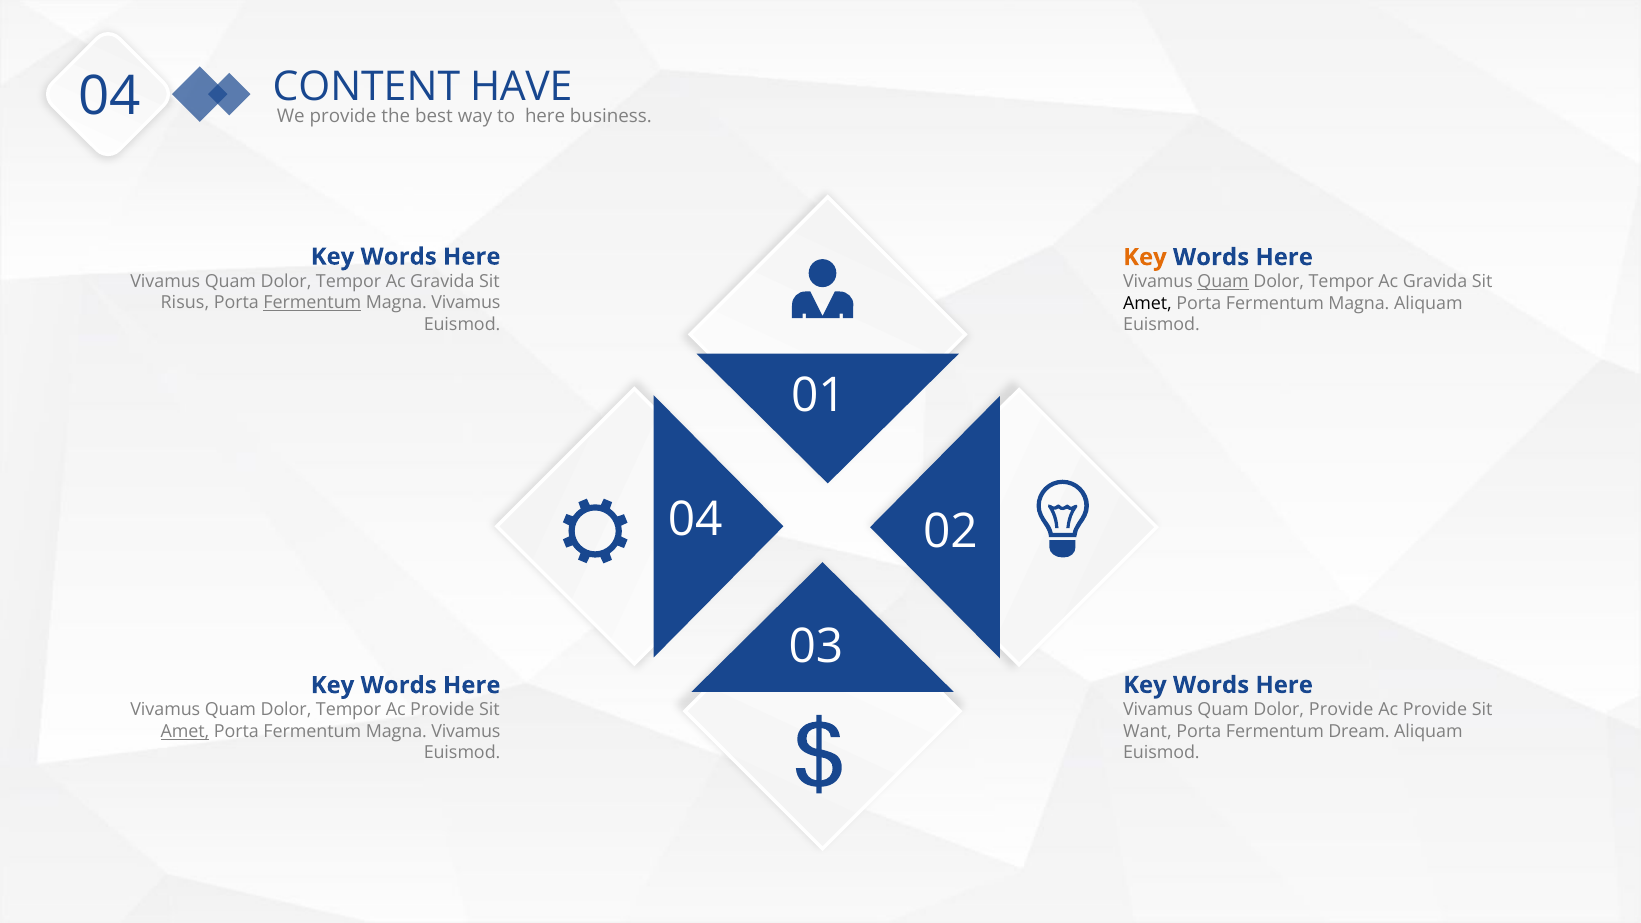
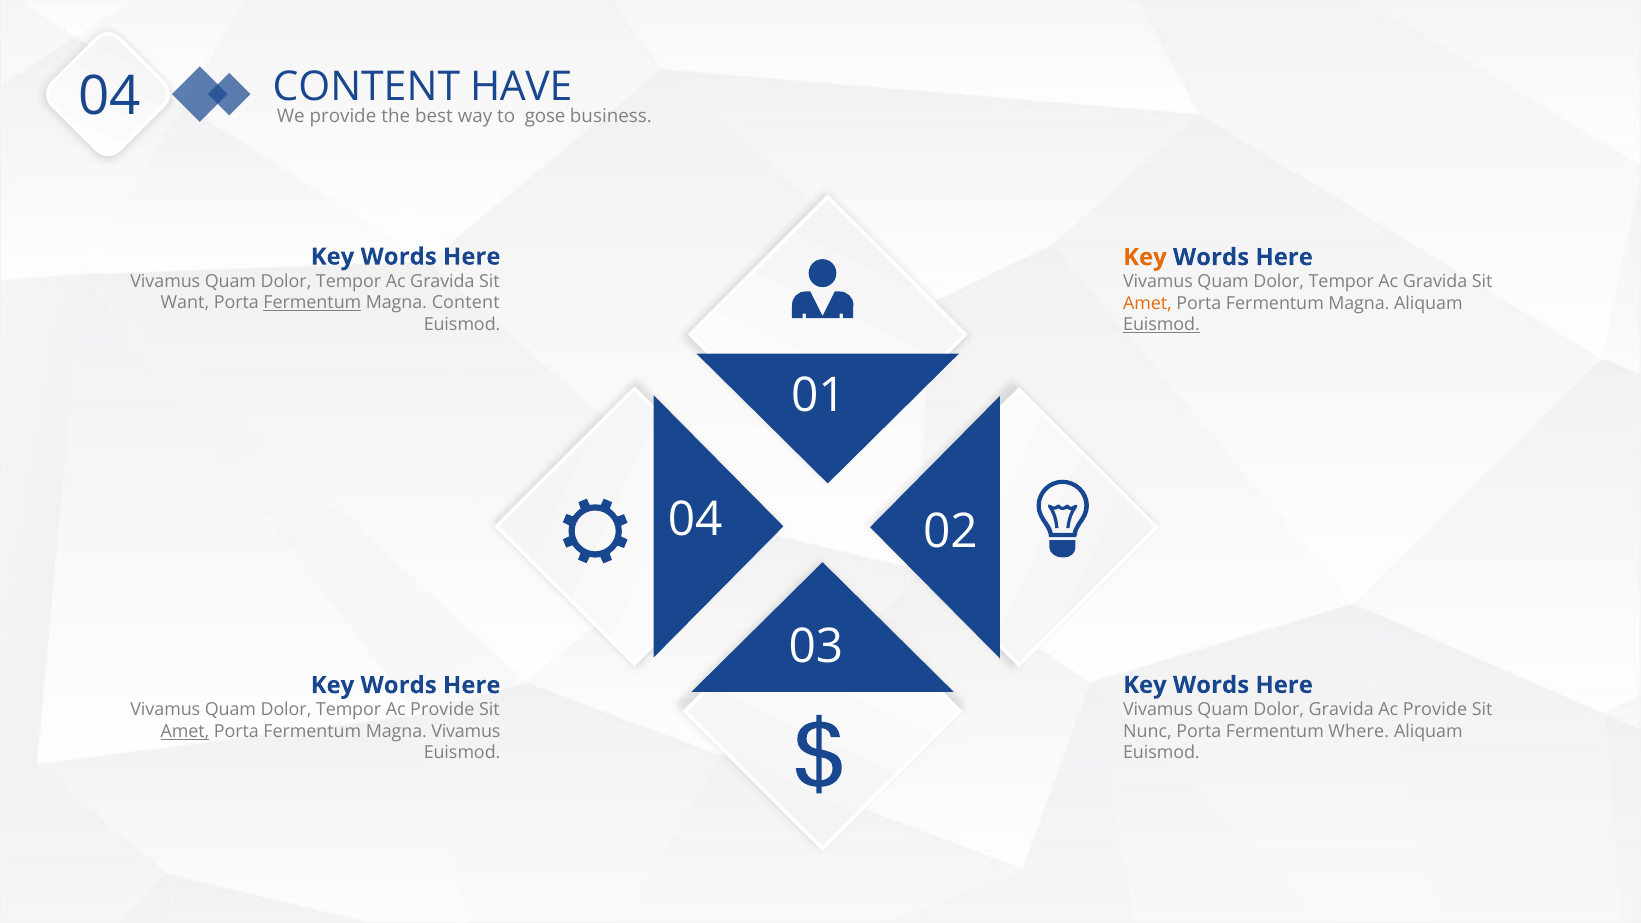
to here: here -> gose
Quam at (1223, 282) underline: present -> none
Risus: Risus -> Want
Vivamus at (466, 303): Vivamus -> Content
Amet at (1147, 303) colour: black -> orange
Euismod at (1161, 325) underline: none -> present
Dolor Provide: Provide -> Gravida
Want: Want -> Nunc
Dream: Dream -> Where
